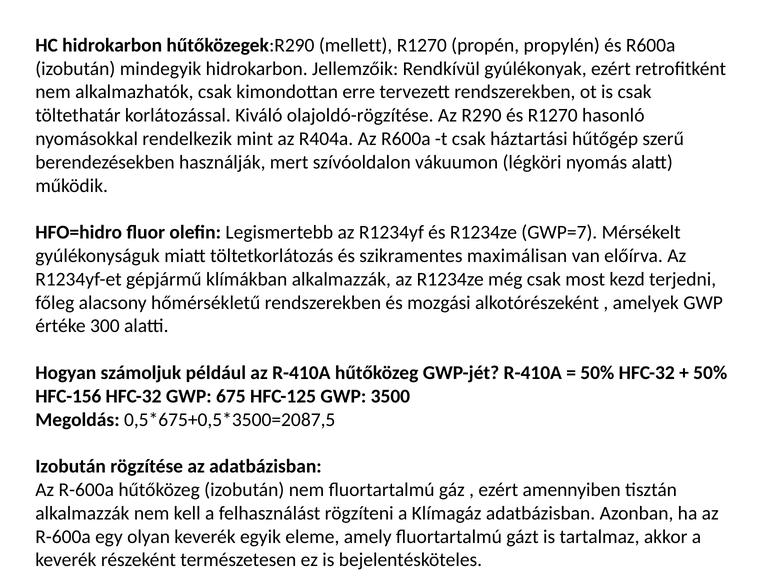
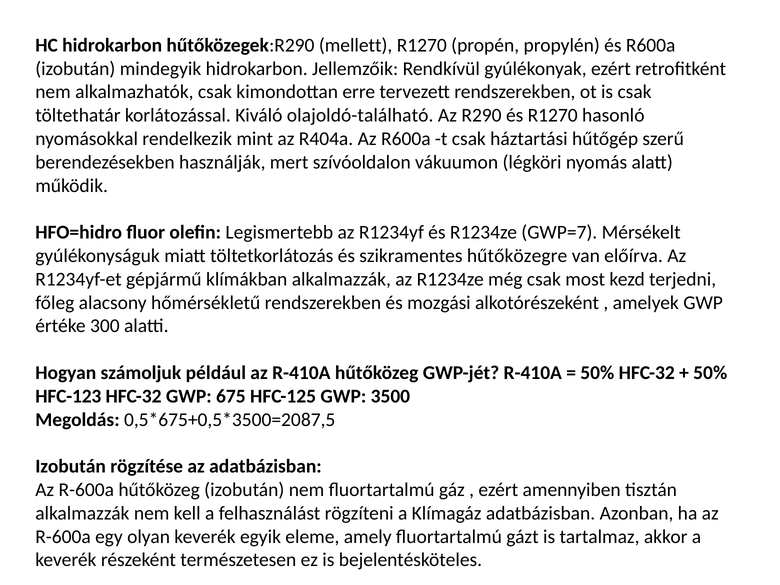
olajoldó-rögzítése: olajoldó-rögzítése -> olajoldó-található
maximálisan: maximálisan -> hűtőközegre
HFC-156: HFC-156 -> HFC-123
